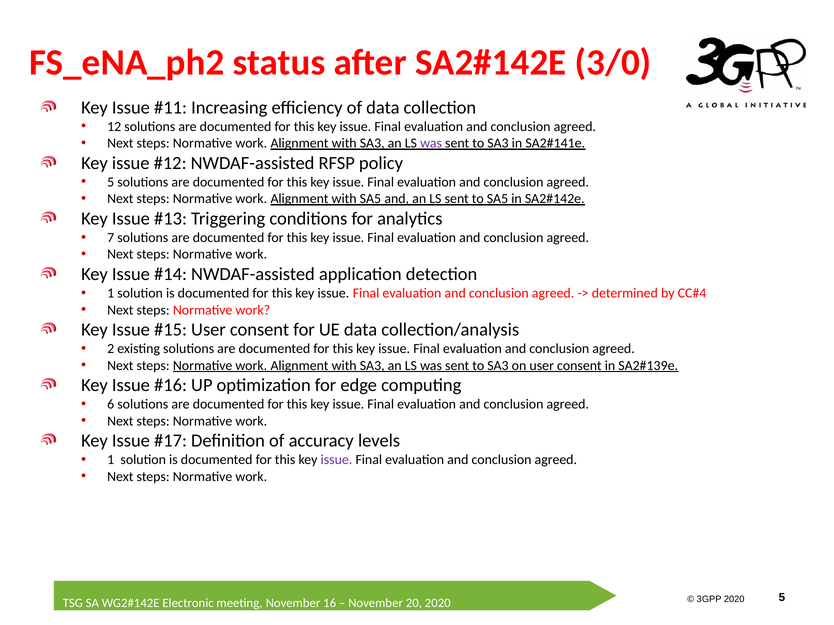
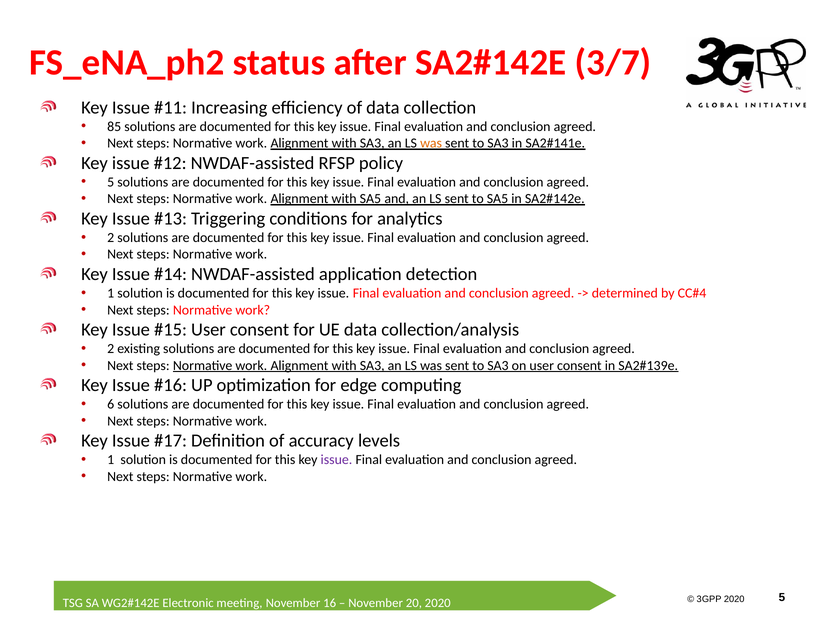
3/0: 3/0 -> 3/7
12: 12 -> 85
was at (431, 143) colour: purple -> orange
7 at (111, 238): 7 -> 2
